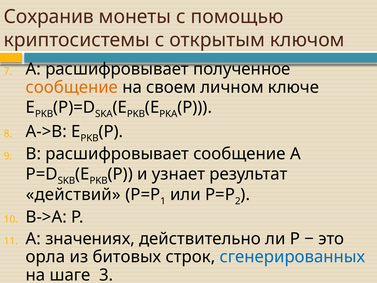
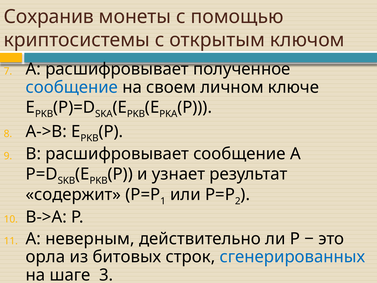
сообщение at (72, 87) colour: orange -> blue
действий: действий -> содержит
значениях: значениях -> неверным
